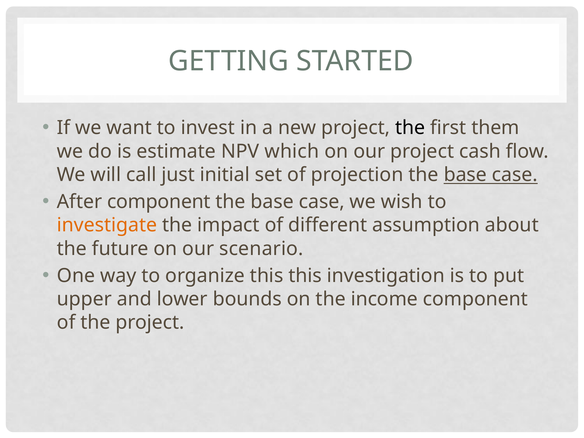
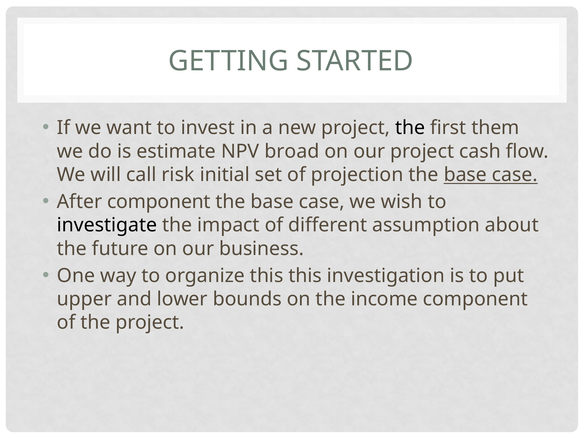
which: which -> broad
just: just -> risk
investigate colour: orange -> black
scenario: scenario -> business
